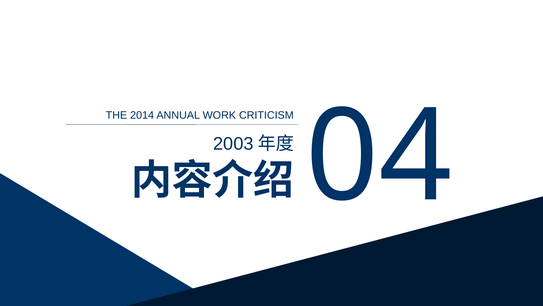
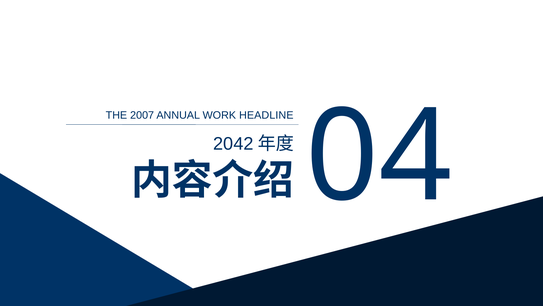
2014: 2014 -> 2007
CRITICISM: CRITICISM -> HEADLINE
2003: 2003 -> 2042
